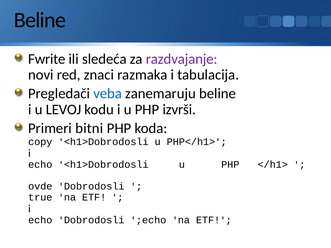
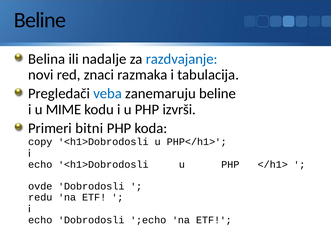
Fwrite: Fwrite -> Belina
sledeća: sledeća -> nadalje
razdvajanje colour: purple -> blue
LEVOJ: LEVOJ -> MIME
true: true -> redu
